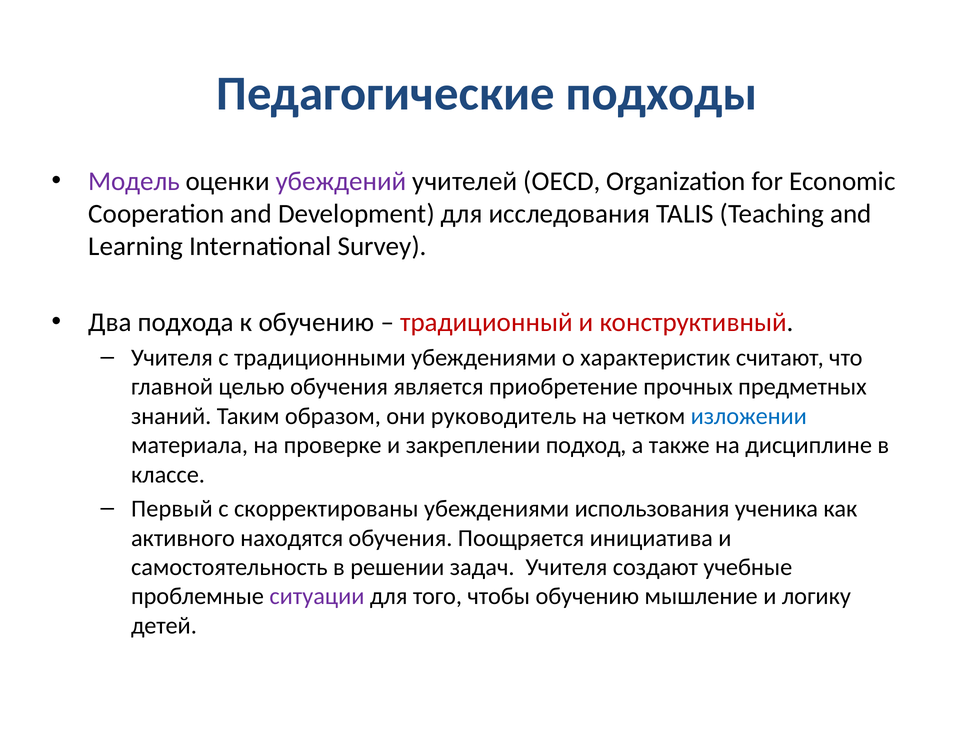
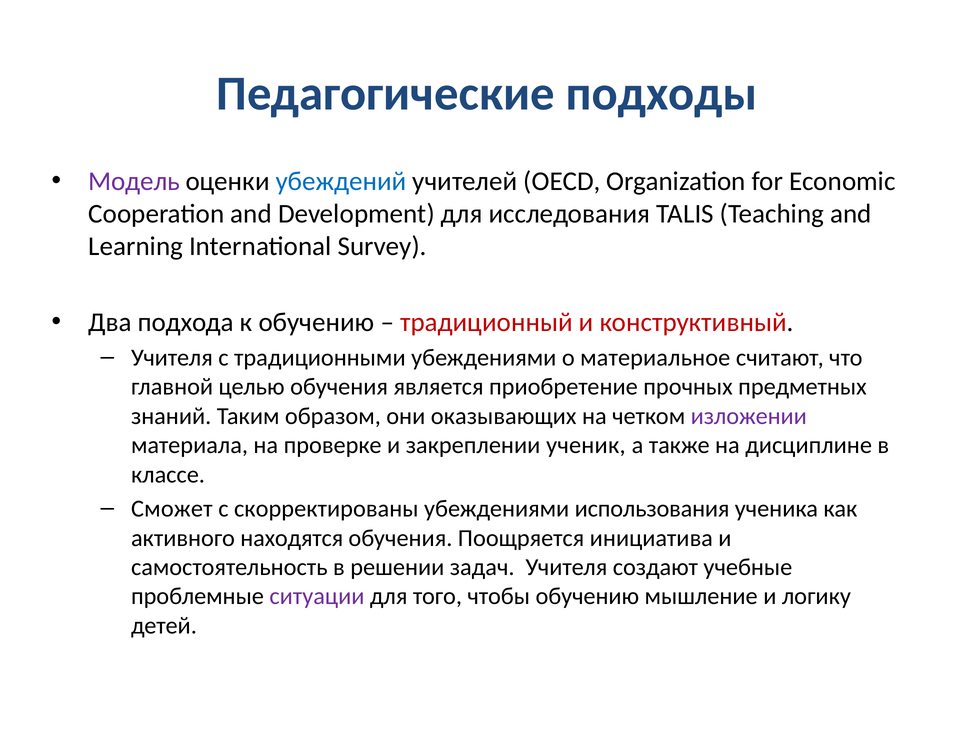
убеждений colour: purple -> blue
характеристик: характеристик -> материальное
руководитель: руководитель -> оказывающих
изложении colour: blue -> purple
подход: подход -> ученик
Первый: Первый -> Сможет
